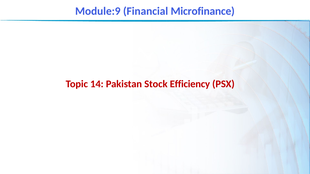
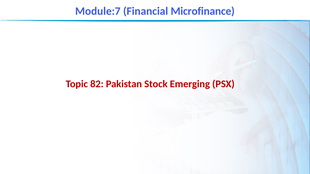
Module:9: Module:9 -> Module:7
14: 14 -> 82
Efficiency: Efficiency -> Emerging
